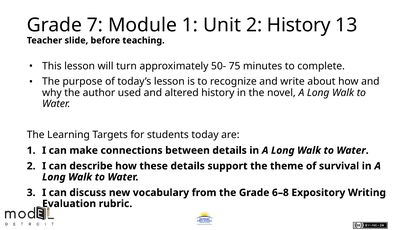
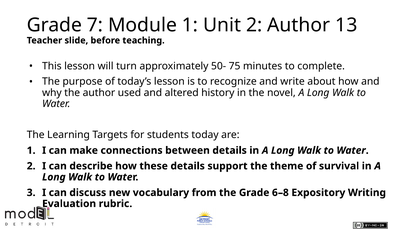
2 History: History -> Author
